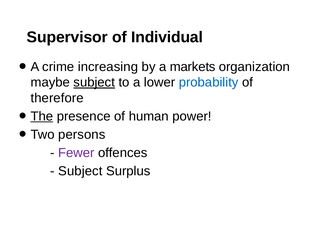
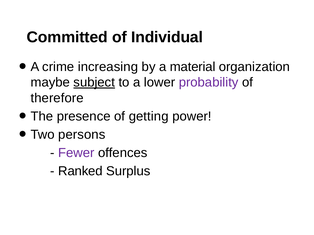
Supervisor: Supervisor -> Committed
markets: markets -> material
probability colour: blue -> purple
The underline: present -> none
human: human -> getting
Subject at (80, 172): Subject -> Ranked
